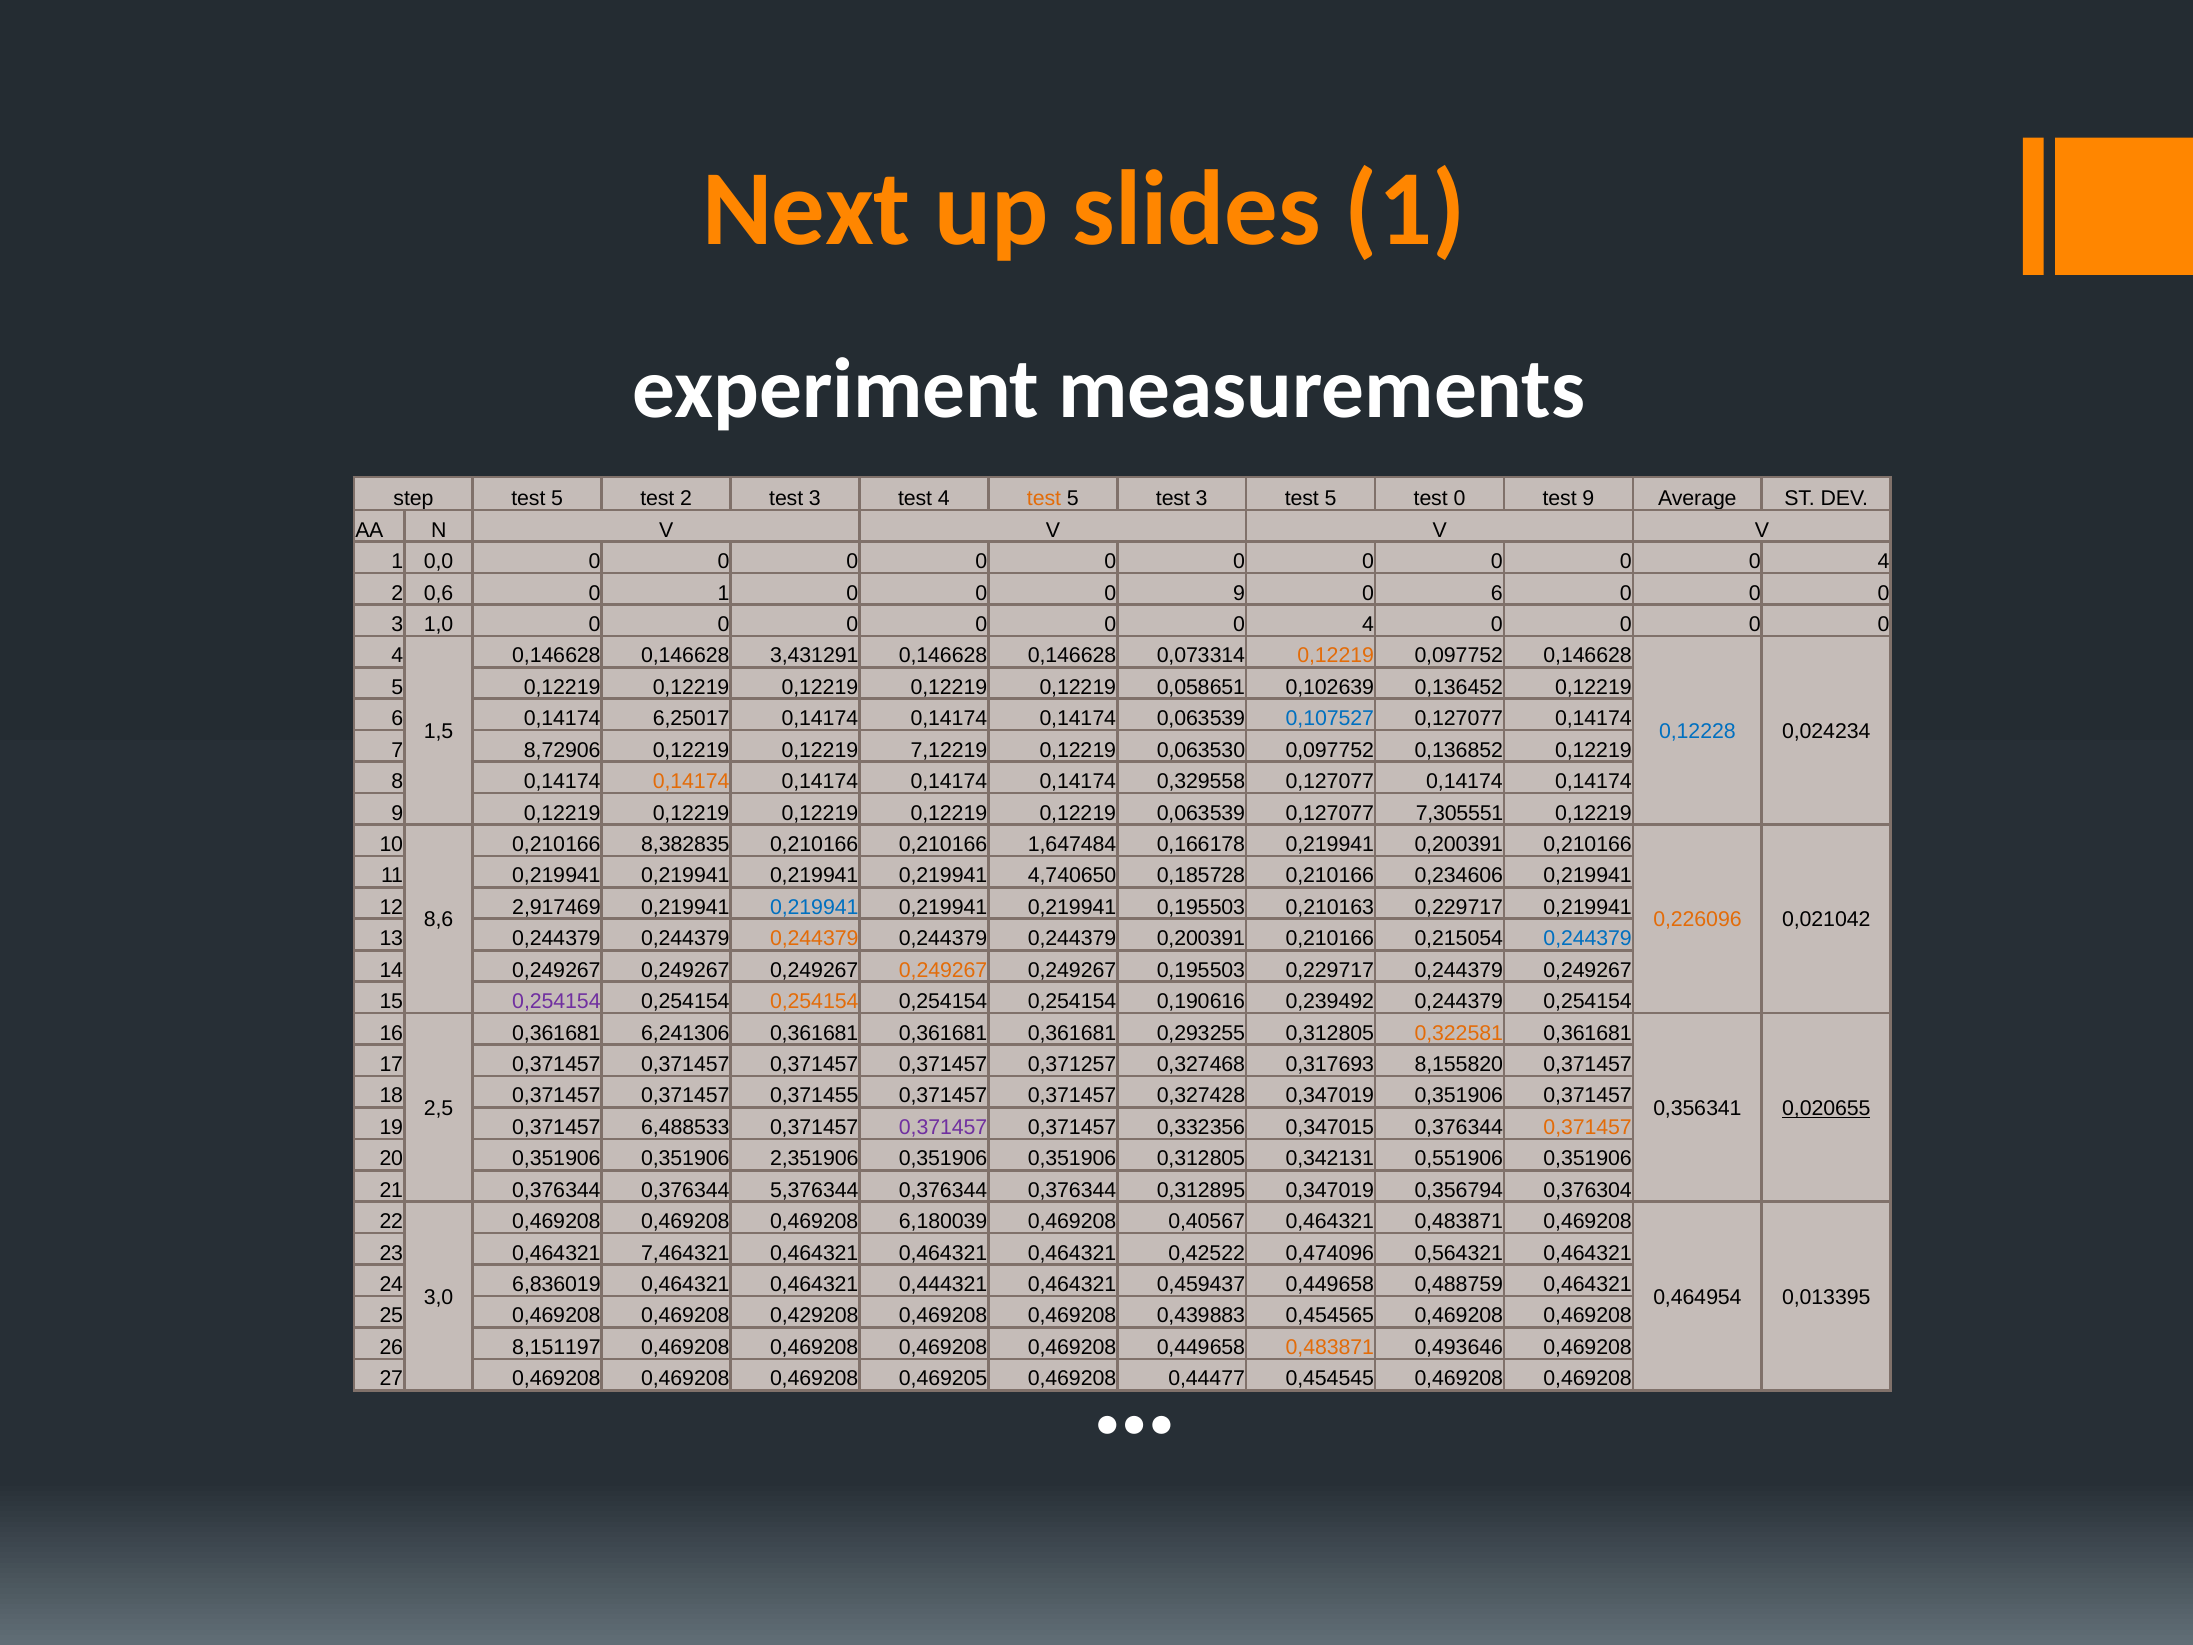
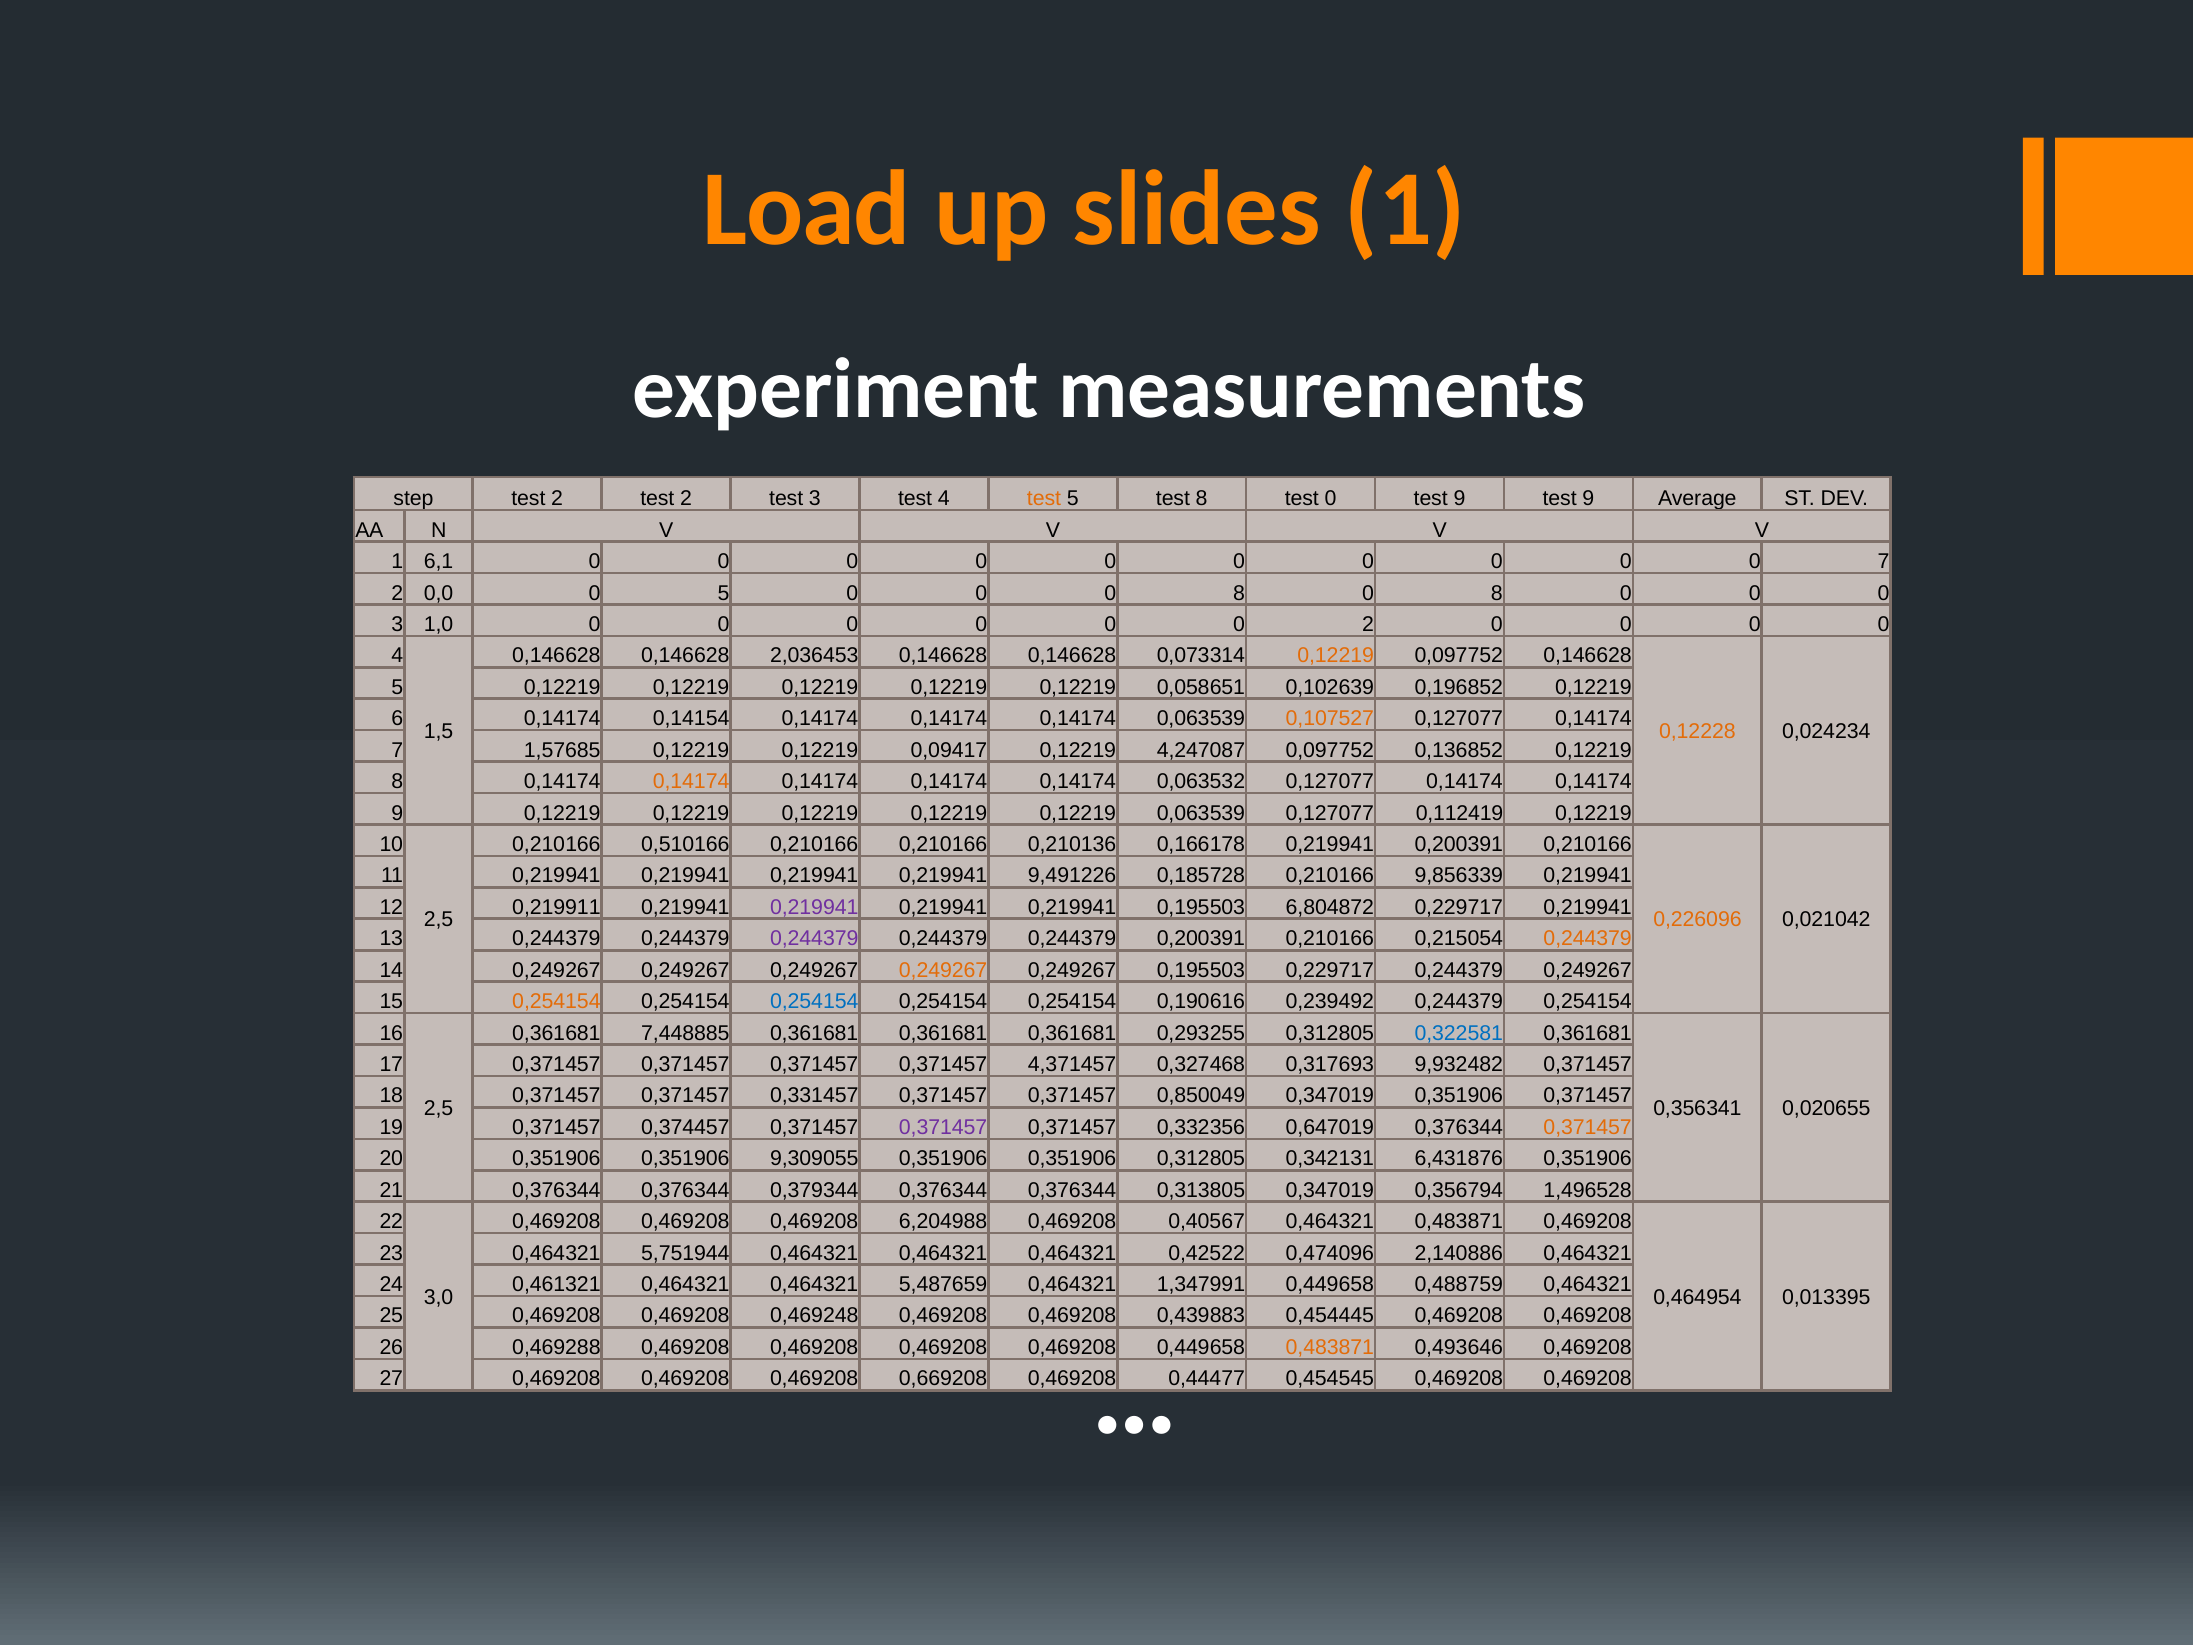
Next: Next -> Load
step test 5: 5 -> 2
5 test 3: 3 -> 8
5 at (1331, 499): 5 -> 0
0 at (1459, 499): 0 -> 9
0,0: 0,0 -> 6,1
4 at (1884, 562): 4 -> 7
0,6: 0,6 -> 0,0
0 1: 1 -> 5
0 0 9: 9 -> 8
6 at (1497, 593): 6 -> 8
4 at (1368, 624): 4 -> 2
3,431291: 3,431291 -> 2,036453
0,136452: 0,136452 -> 0,196852
6,25017: 6,25017 -> 0,14154
0,107527 colour: blue -> orange
0,12228 colour: blue -> orange
8,72906: 8,72906 -> 1,57685
7,12219: 7,12219 -> 0,09417
0,063530: 0,063530 -> 4,247087
0,329558: 0,329558 -> 0,063532
7,305551: 7,305551 -> 0,112419
8,382835: 8,382835 -> 0,510166
1,647484: 1,647484 -> 0,210136
4,740650: 4,740650 -> 9,491226
0,234606: 0,234606 -> 9,856339
2,917469: 2,917469 -> 0,219911
0,219941 at (814, 907) colour: blue -> purple
0,210163: 0,210163 -> 6,804872
8,6 at (439, 920): 8,6 -> 2,5
0,244379 at (814, 939) colour: orange -> purple
0,244379 at (1588, 939) colour: blue -> orange
0,254154 at (556, 1001) colour: purple -> orange
0,254154 at (814, 1001) colour: orange -> blue
6,241306: 6,241306 -> 7,448885
0,322581 colour: orange -> blue
0,371257: 0,371257 -> 4,371457
8,155820: 8,155820 -> 9,932482
0,371455: 0,371455 -> 0,331457
0,327428: 0,327428 -> 0,850049
0,020655 underline: present -> none
6,488533: 6,488533 -> 0,374457
0,347015: 0,347015 -> 0,647019
2,351906: 2,351906 -> 9,309055
0,551906: 0,551906 -> 6,431876
5,376344: 5,376344 -> 0,379344
0,312895: 0,312895 -> 0,313805
0,376304: 0,376304 -> 1,496528
6,180039: 6,180039 -> 6,204988
7,464321: 7,464321 -> 5,751944
0,564321: 0,564321 -> 2,140886
6,836019: 6,836019 -> 0,461321
0,444321: 0,444321 -> 5,487659
0,459437: 0,459437 -> 1,347991
0,429208: 0,429208 -> 0,469248
0,454565: 0,454565 -> 0,454445
8,151197: 8,151197 -> 0,469288
0,469205: 0,469205 -> 0,669208
